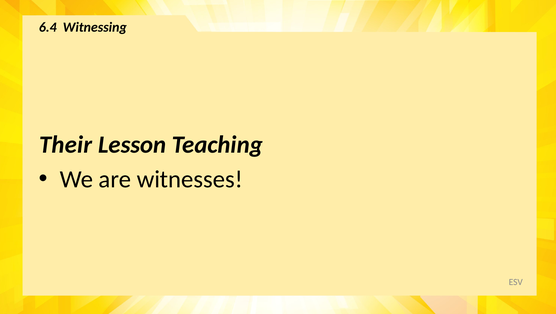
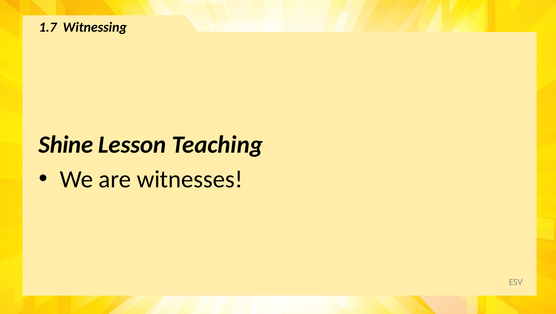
6.4: 6.4 -> 1.7
Their: Their -> Shine
